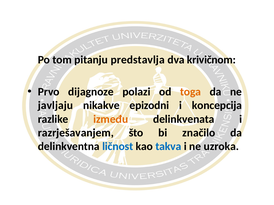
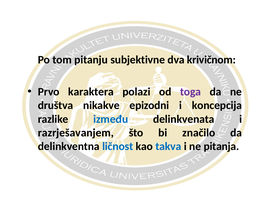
predstavlja: predstavlja -> subjektivne
dijagnoze: dijagnoze -> karaktera
toga colour: orange -> purple
javljaju: javljaju -> društva
između colour: orange -> blue
uzroka: uzroka -> pitanja
